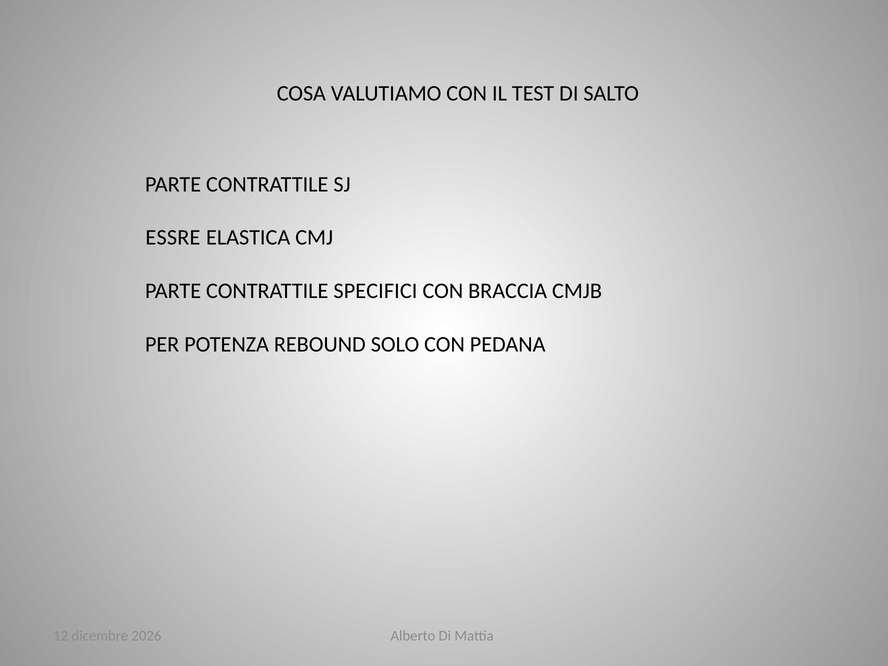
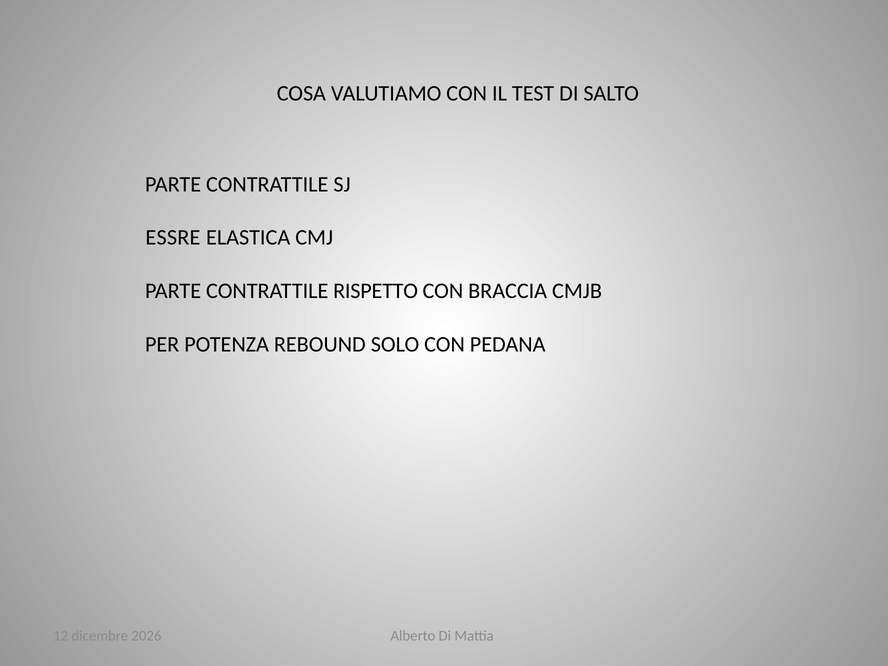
SPECIFICI: SPECIFICI -> RISPETTO
